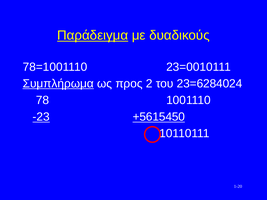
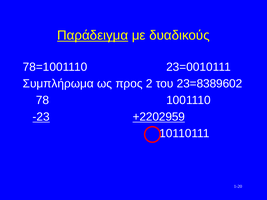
Συμπλήρωμα underline: present -> none
23=6284024: 23=6284024 -> 23=8389602
+5615450: +5615450 -> +2202959
